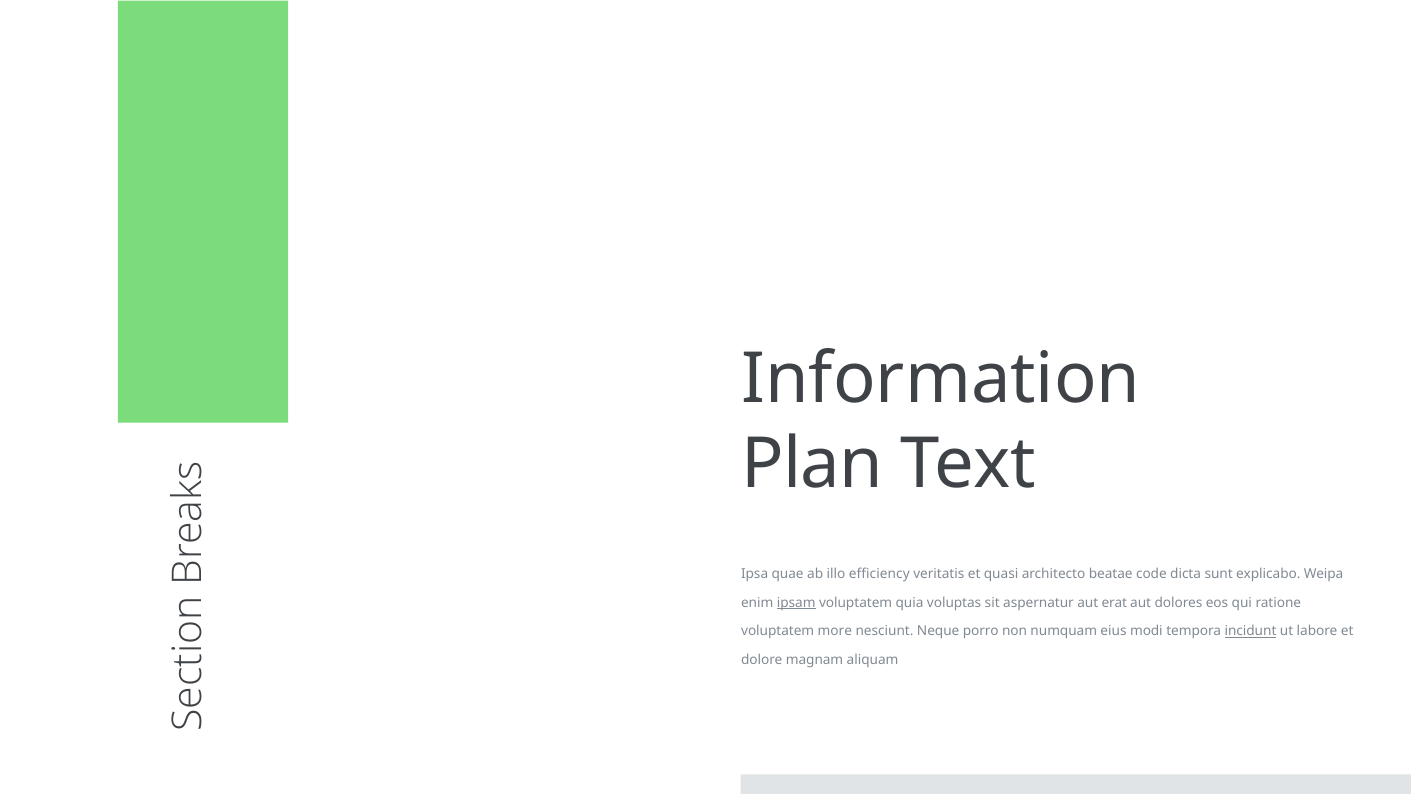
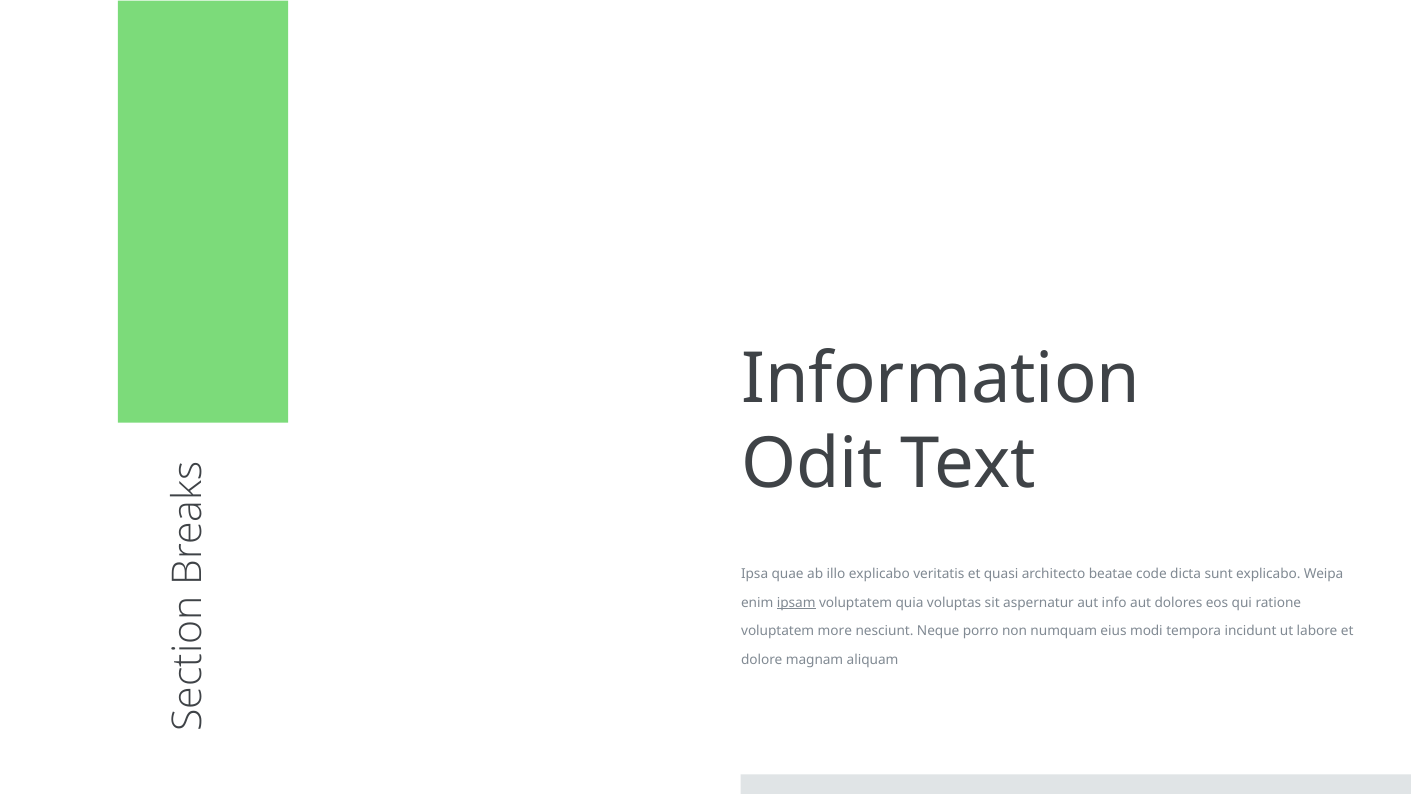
Plan: Plan -> Odit
illo efficiency: efficiency -> explicabo
erat: erat -> info
incidunt underline: present -> none
